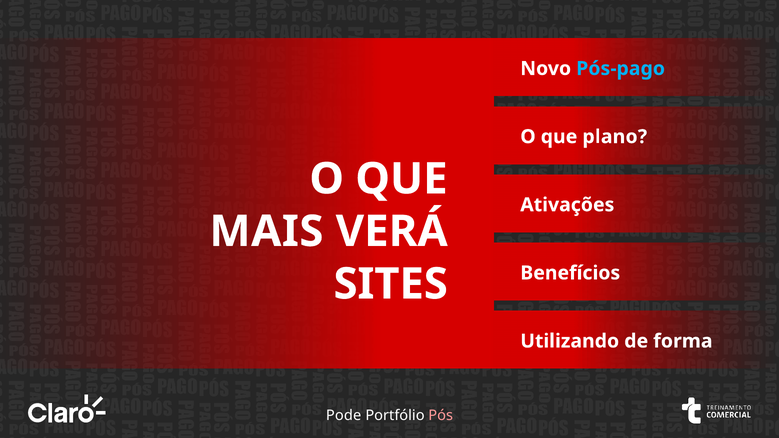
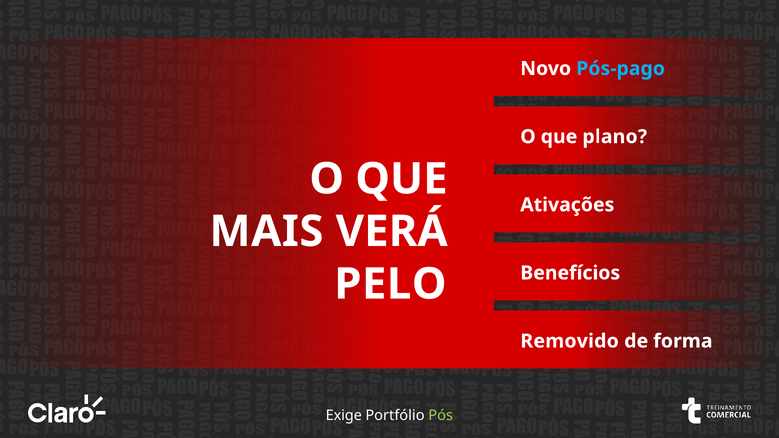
SITES: SITES -> PELO
Utilizando: Utilizando -> Removido
Pode: Pode -> Exige
Pós colour: pink -> light green
